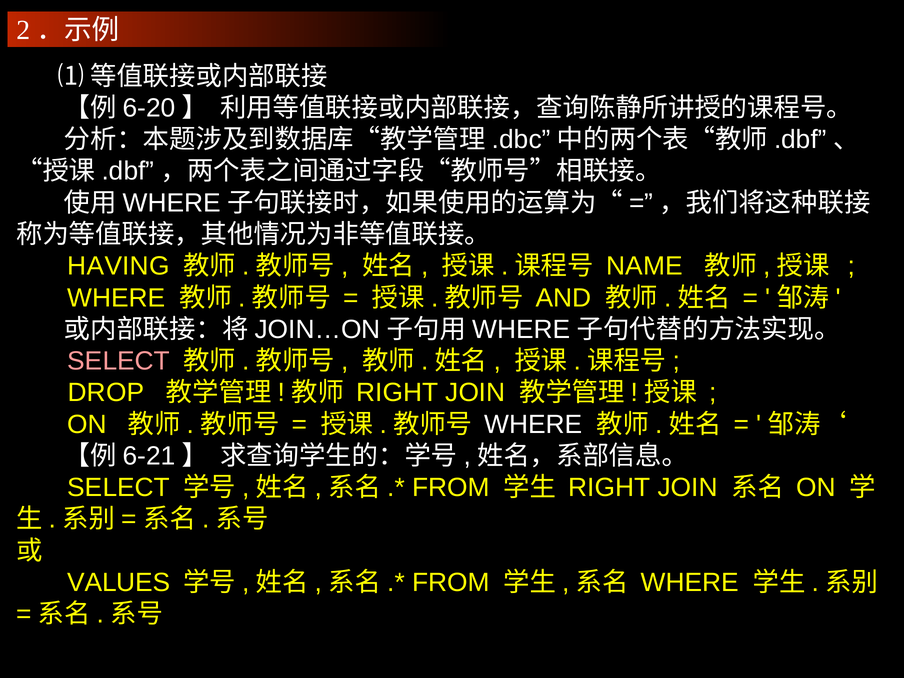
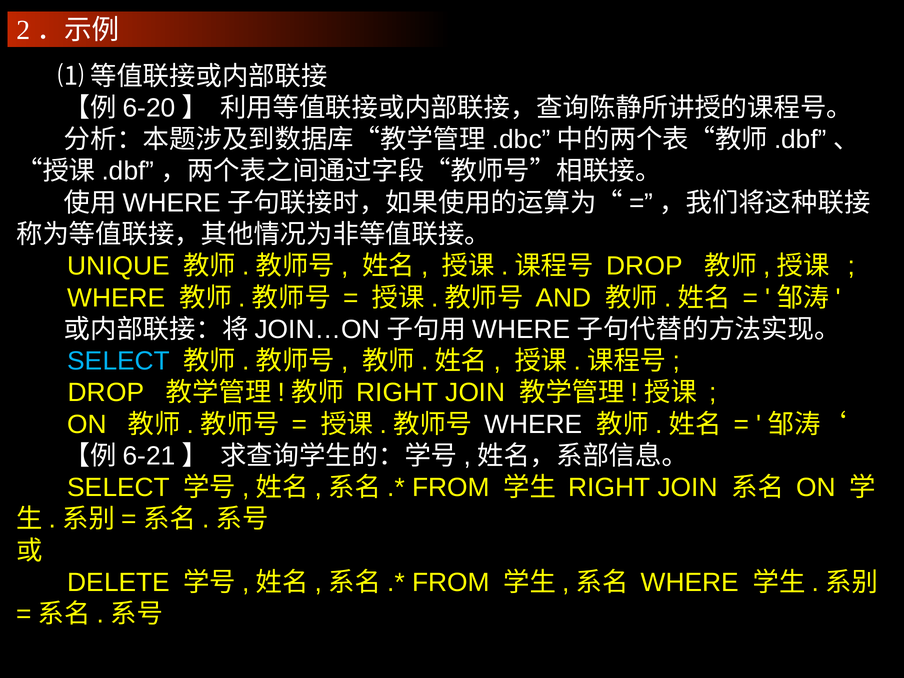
HAVING: HAVING -> UNIQUE
NAME at (644, 266): NAME -> DROP
SELECT at (119, 361) colour: pink -> light blue
VALUES: VALUES -> DELETE
